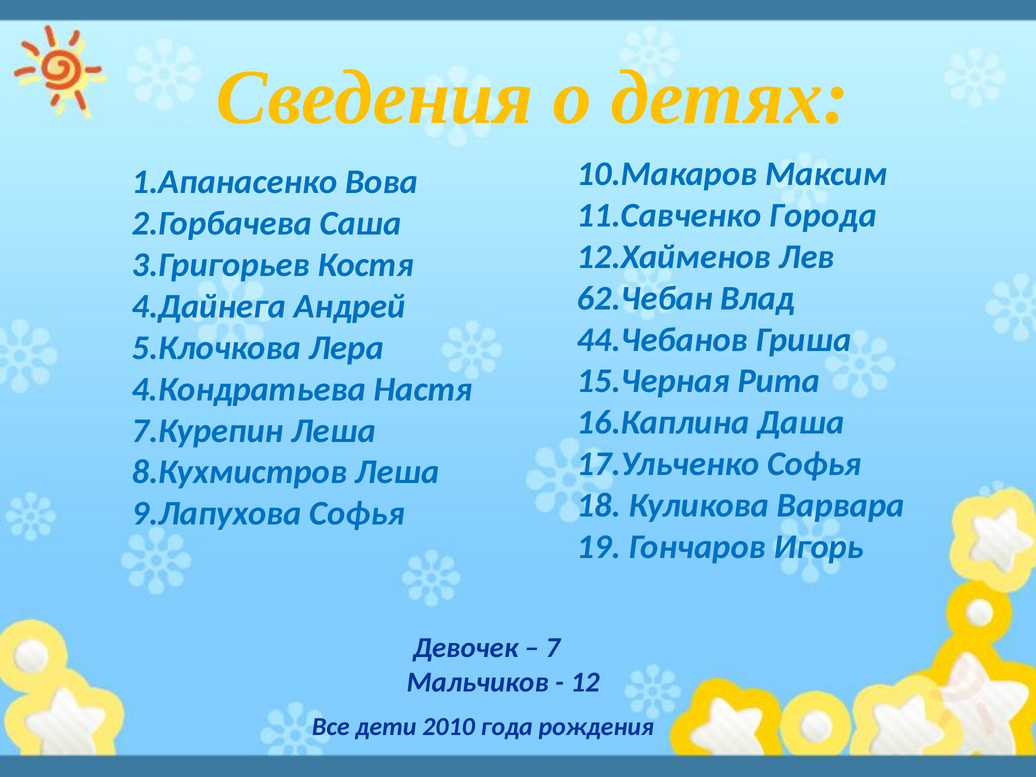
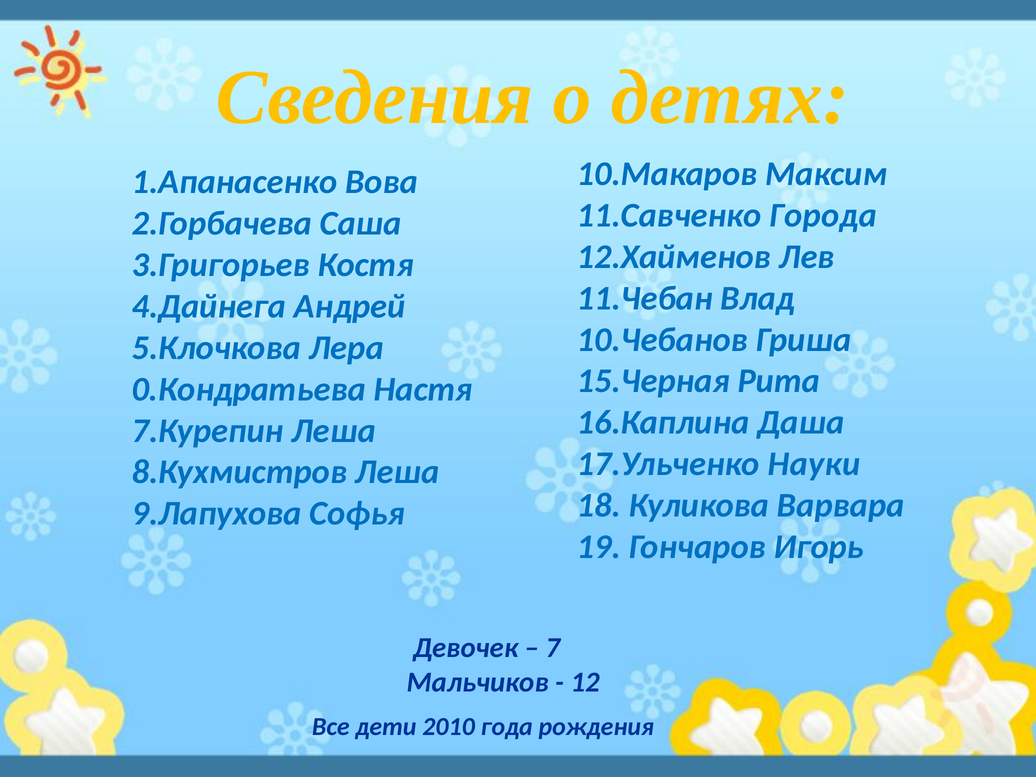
62.Чебан: 62.Чебан -> 11.Чебан
44.Чебанов: 44.Чебанов -> 10.Чебанов
4.Кондратьева: 4.Кондратьева -> 0.Кондратьева
17.Ульченко Софья: Софья -> Науки
